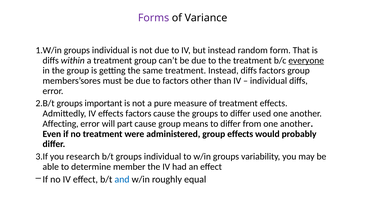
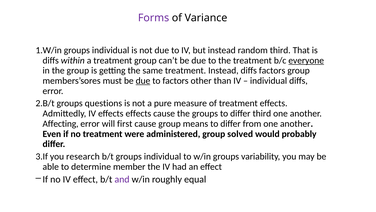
random form: form -> third
due at (143, 81) underline: none -> present
important: important -> questions
effects factors: factors -> effects
differ used: used -> third
part: part -> first
group effects: effects -> solved
and colour: blue -> purple
